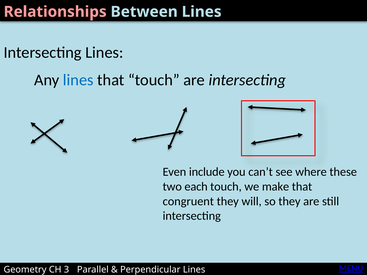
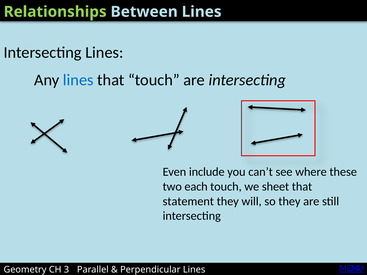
Relationships colour: pink -> light green
make: make -> sheet
congruent: congruent -> statement
